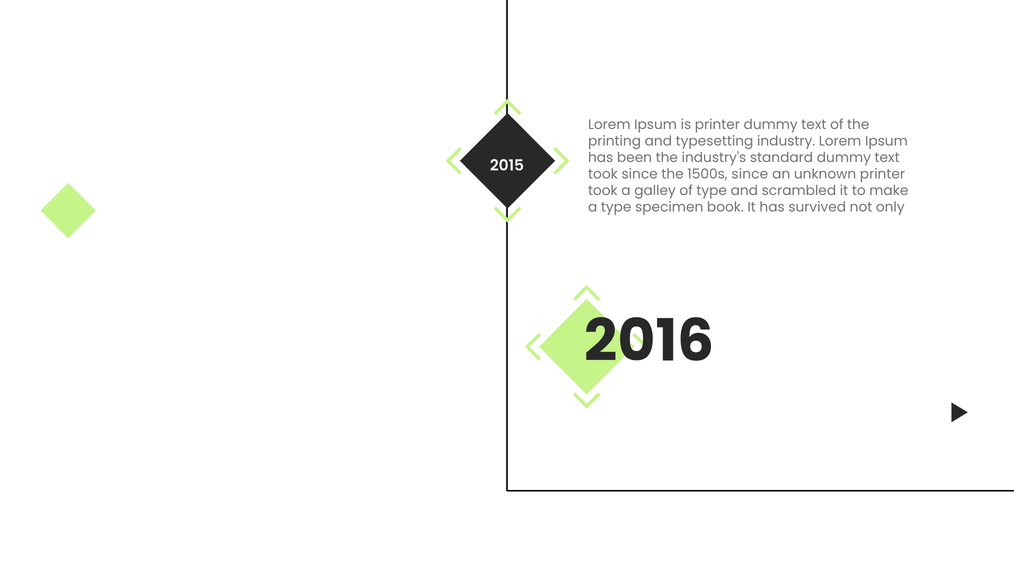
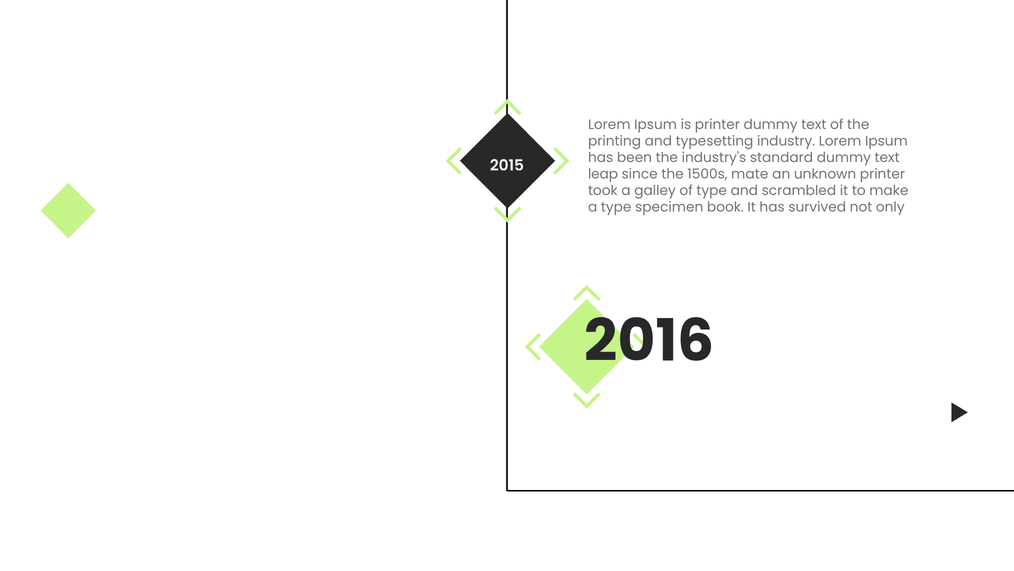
took at (603, 174): took -> leap
1500s since: since -> mate
